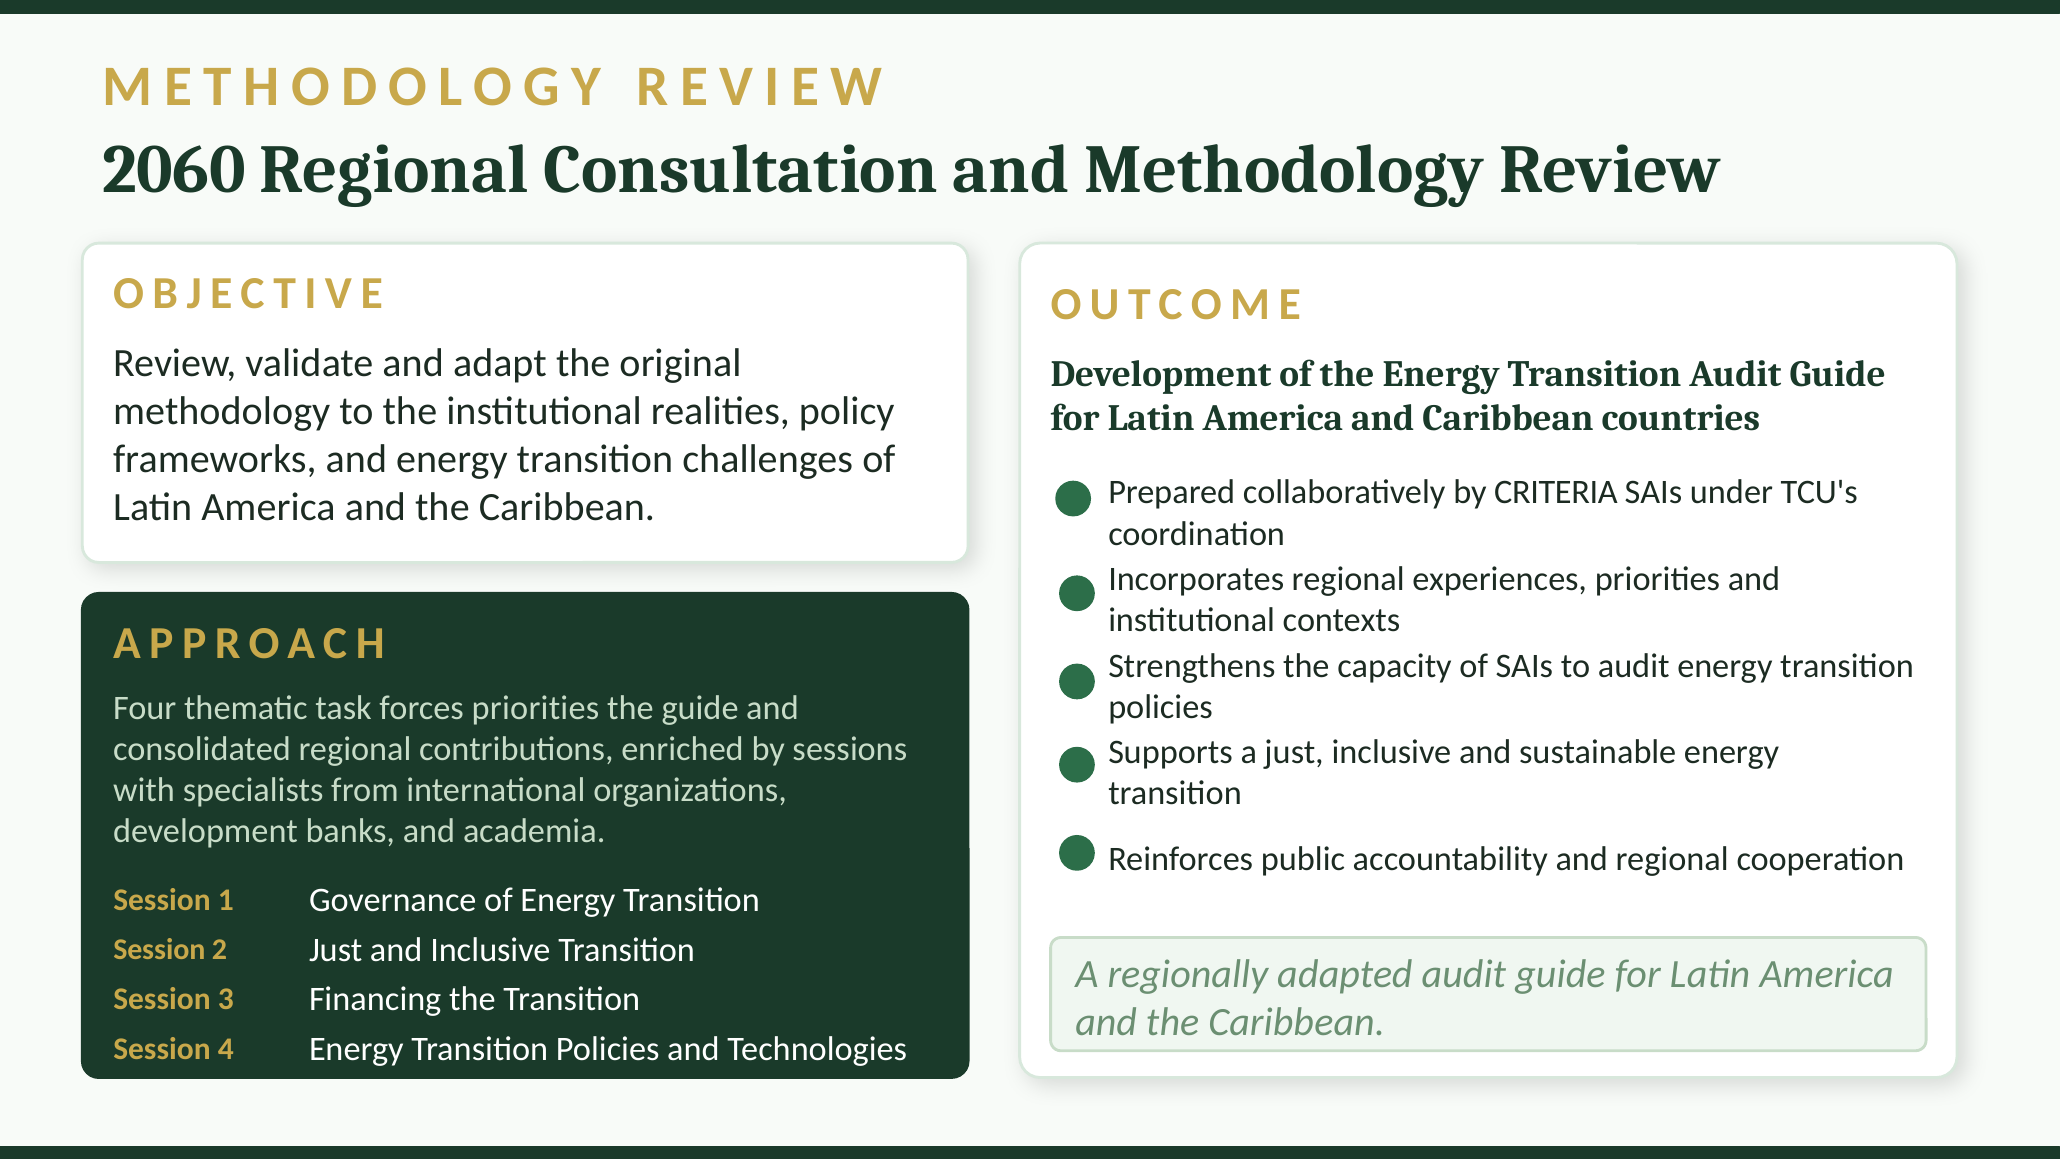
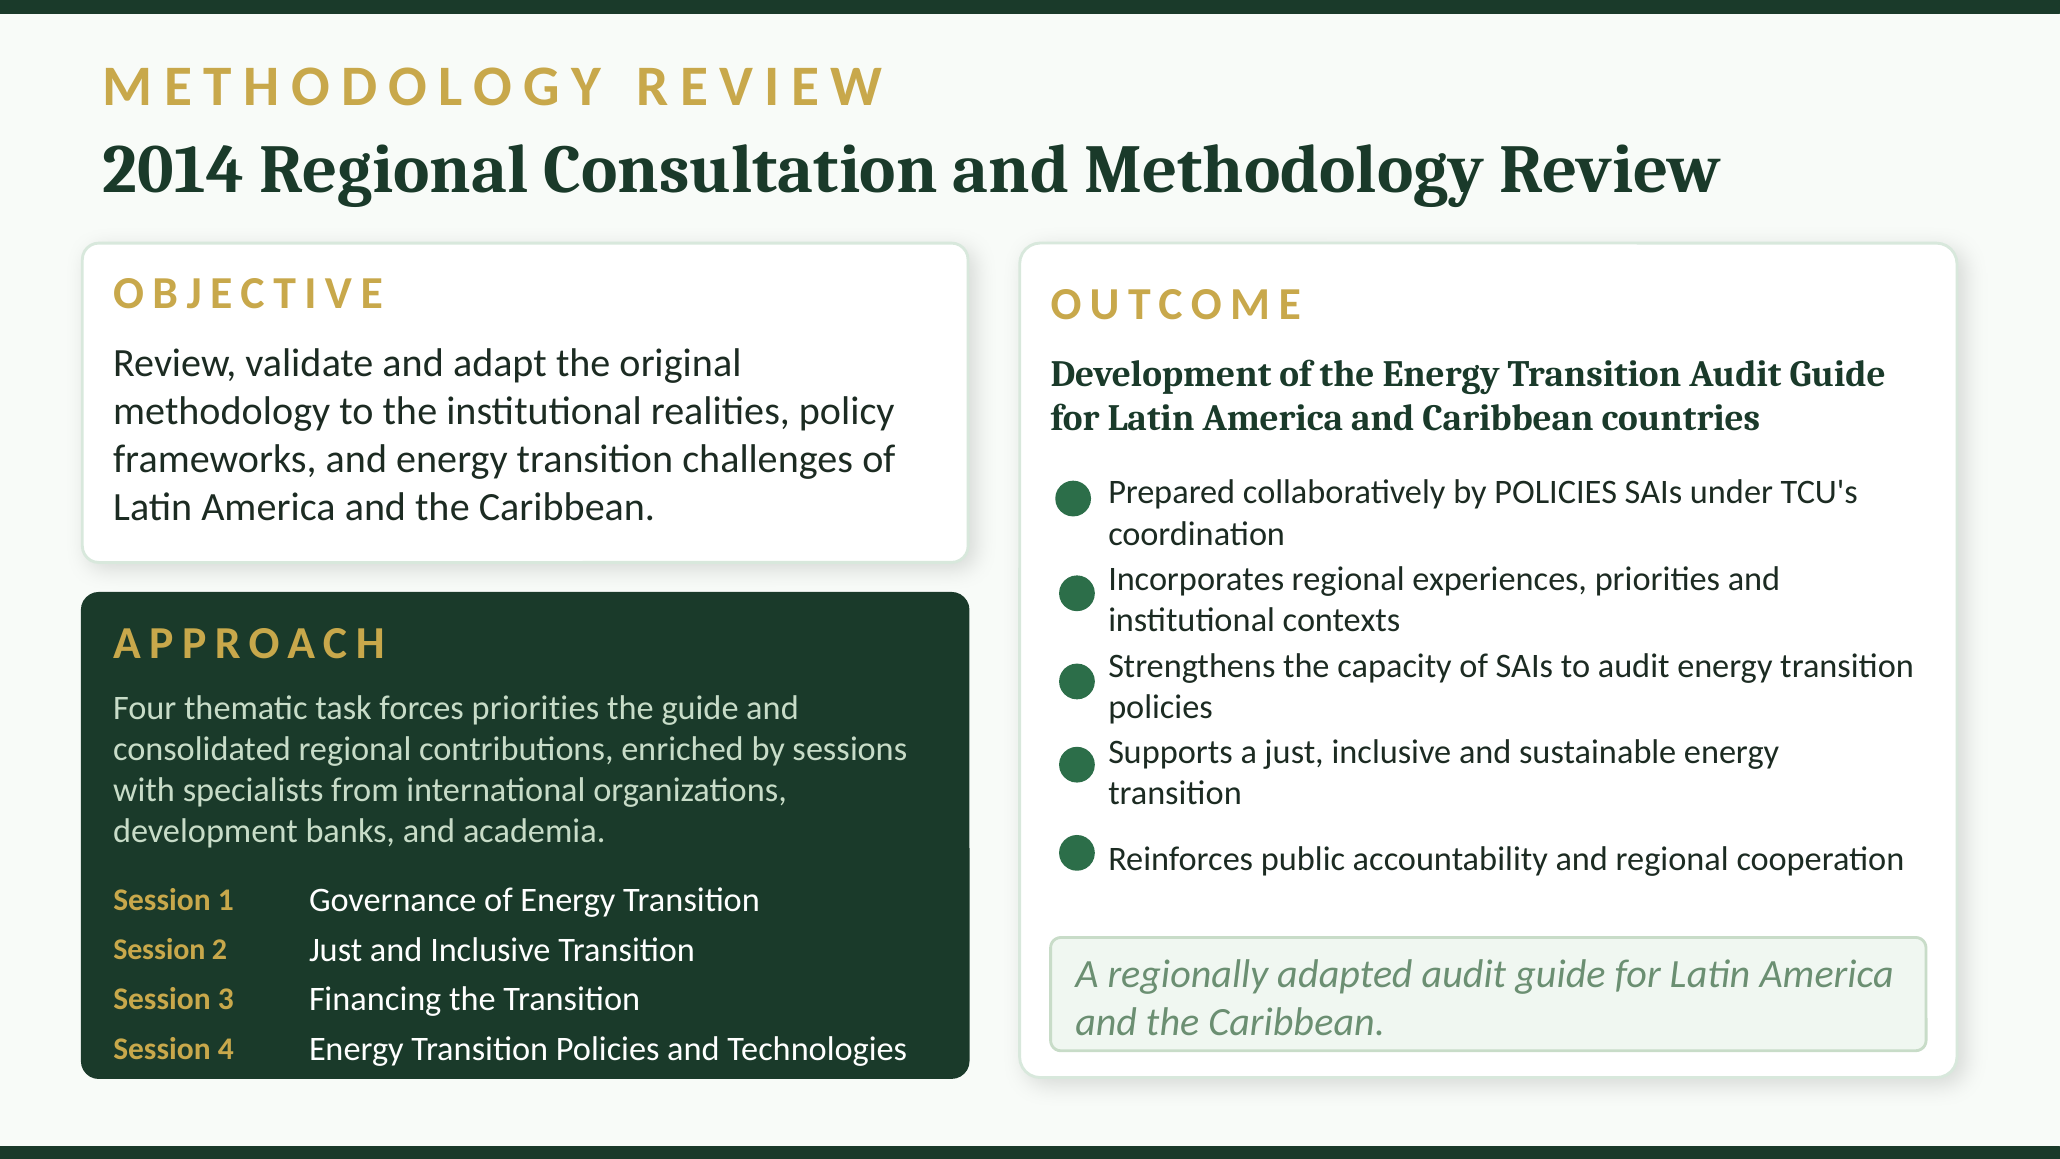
2060: 2060 -> 2014
by CRITERIA: CRITERIA -> POLICIES
